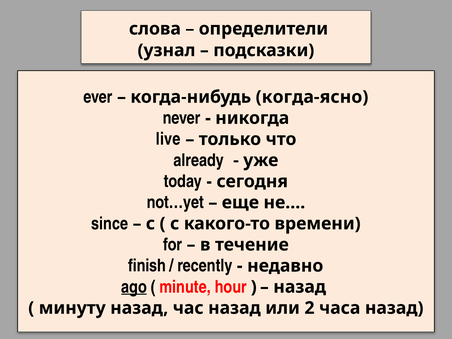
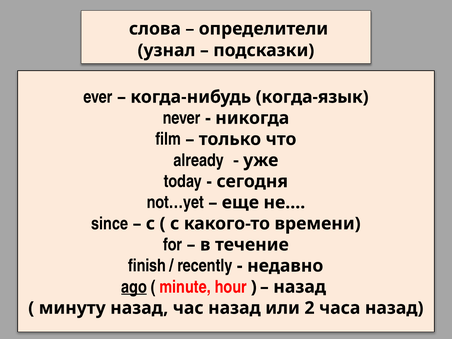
когда-ясно: когда-ясно -> когда-язык
live: live -> film
